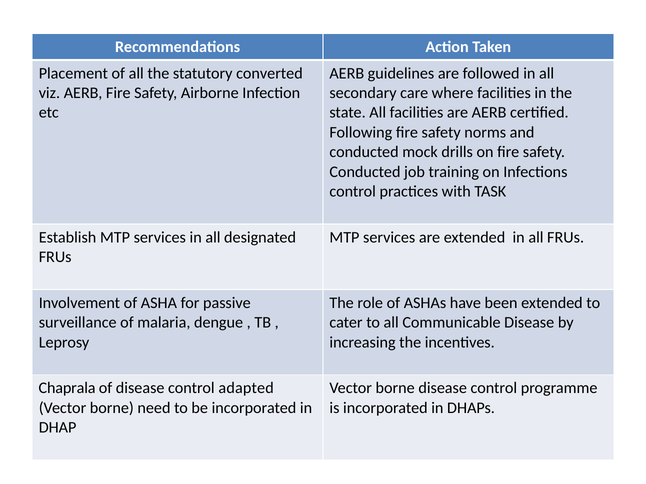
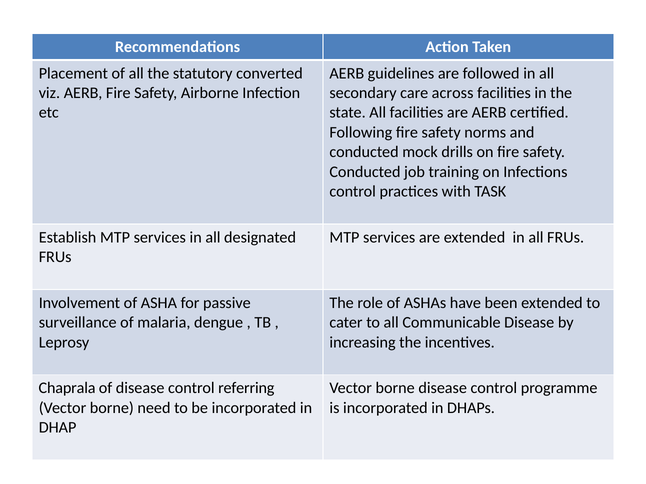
where: where -> across
adapted: adapted -> referring
